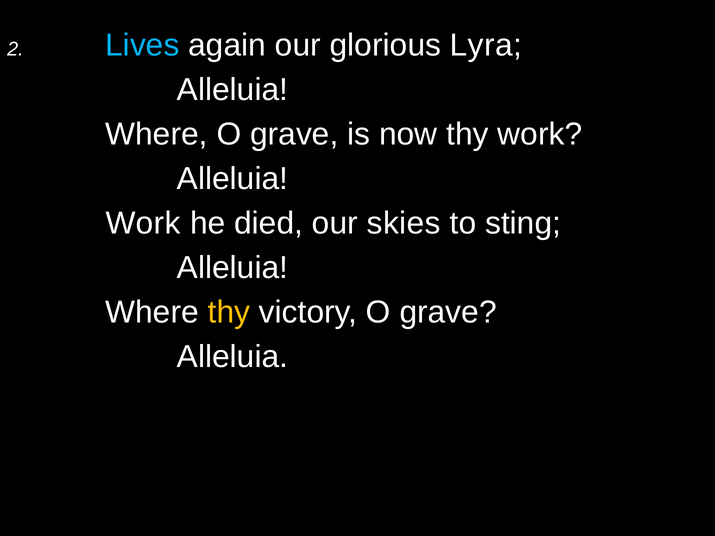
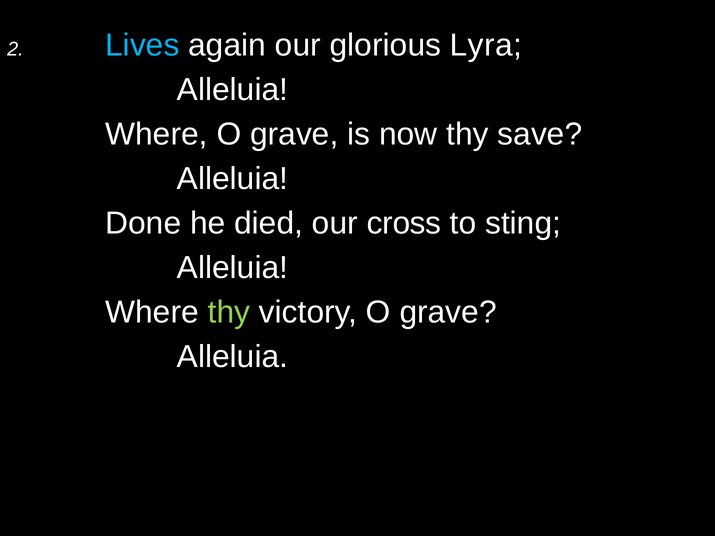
thy work: work -> save
Work at (143, 223): Work -> Done
skies: skies -> cross
thy at (229, 312) colour: yellow -> light green
